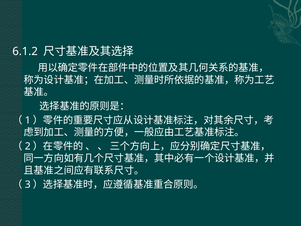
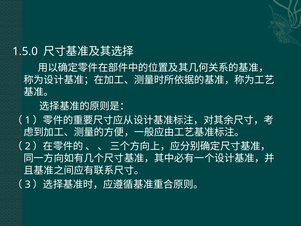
6.1.2: 6.1.2 -> 1.5.0
